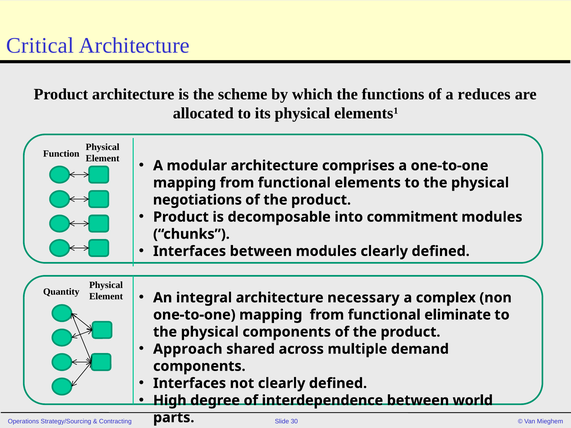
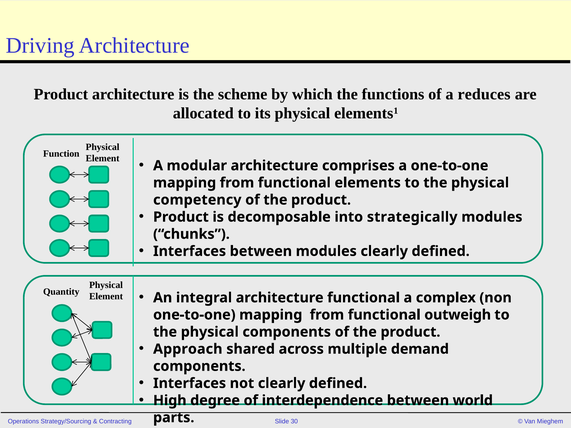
Critical: Critical -> Driving
negotiations: negotiations -> competency
commitment: commitment -> strategically
architecture necessary: necessary -> functional
eliminate: eliminate -> outweigh
